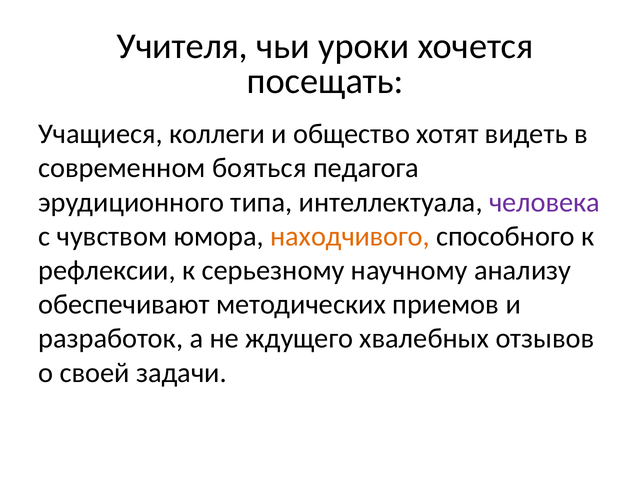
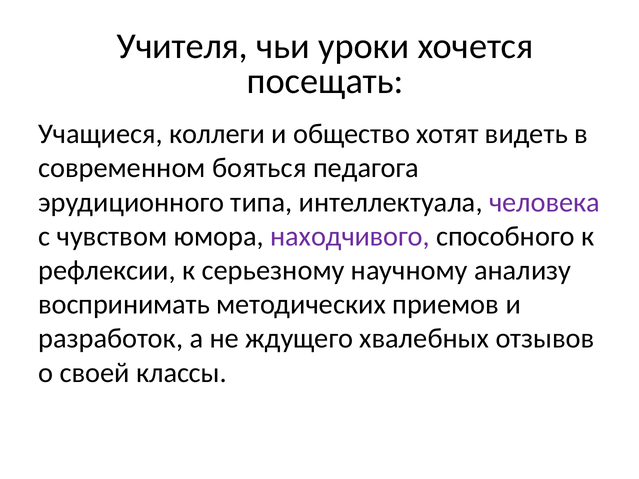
находчивого colour: orange -> purple
обеспечивают: обеспечивают -> воспринимать
задачи: задачи -> классы
